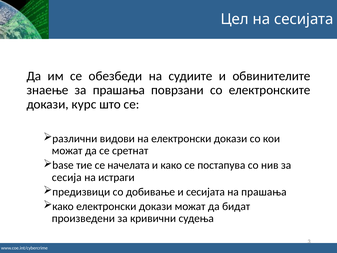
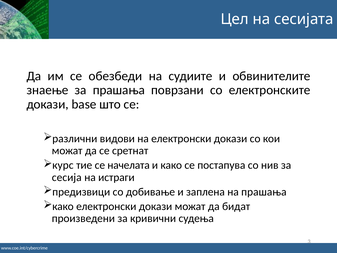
курс: курс -> base
base: base -> курс
и сесијата: сесијата -> заплена
